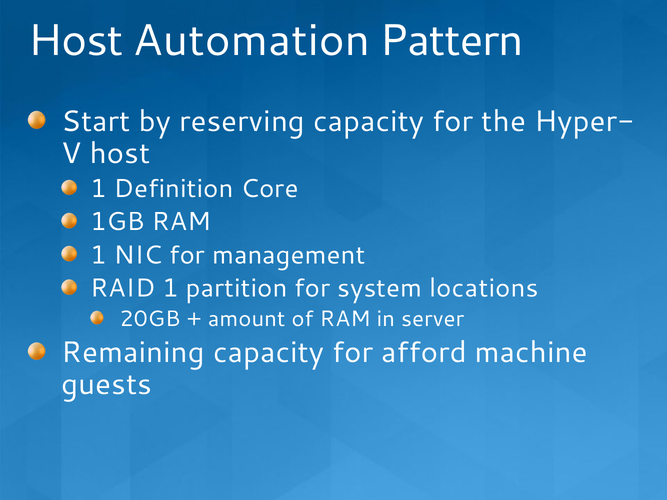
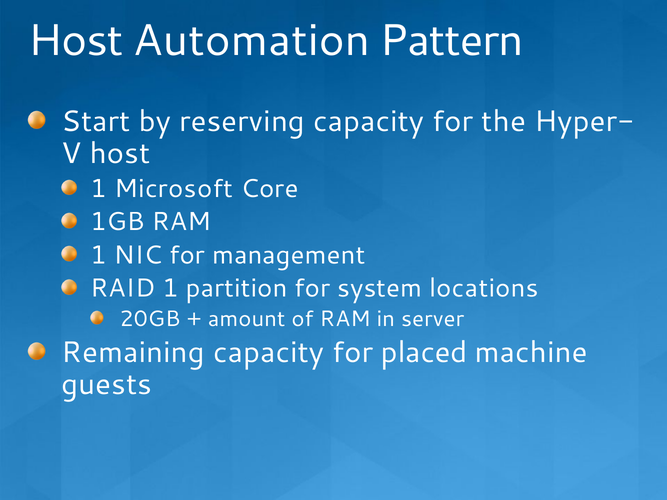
Definition: Definition -> Microsoft
afford: afford -> placed
